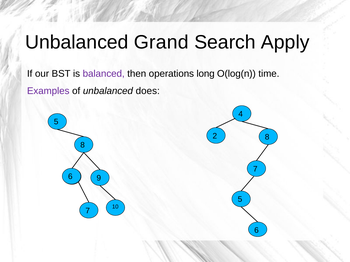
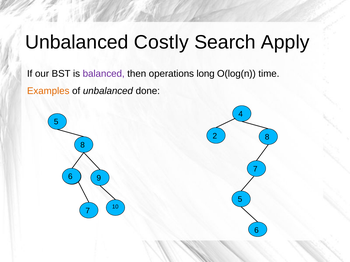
Grand: Grand -> Costly
Examples colour: purple -> orange
does: does -> done
